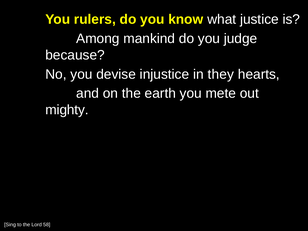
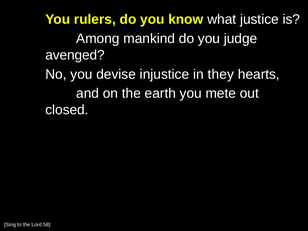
because: because -> avenged
mighty: mighty -> closed
